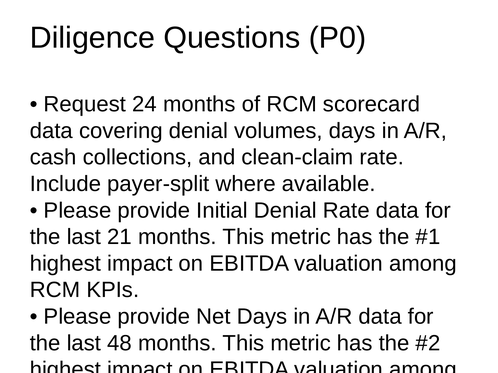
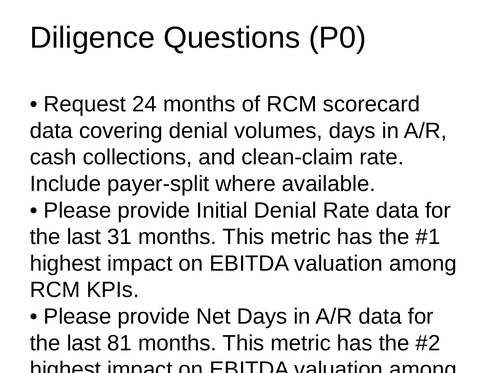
21: 21 -> 31
48: 48 -> 81
